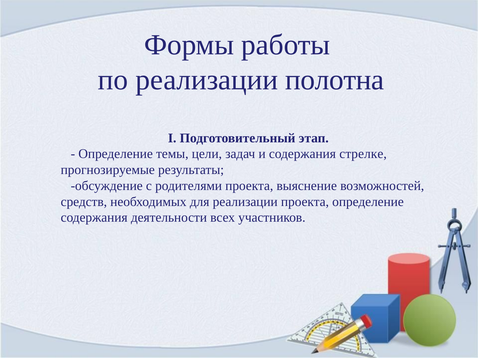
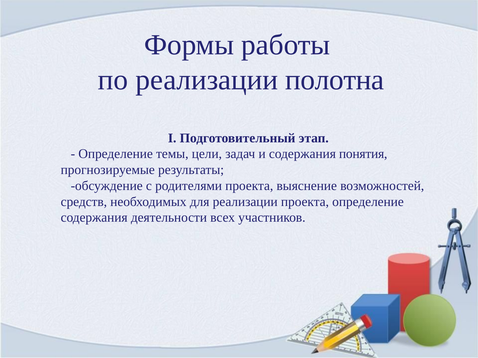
стрелке: стрелке -> понятия
